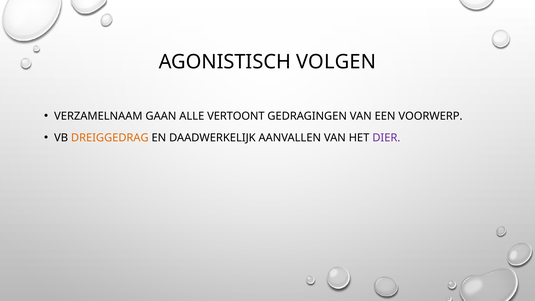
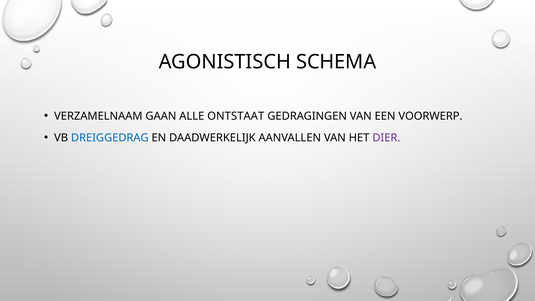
VOLGEN: VOLGEN -> SCHEMA
VERTOONT: VERTOONT -> ONTSTAAT
DREIGGEDRAG colour: orange -> blue
